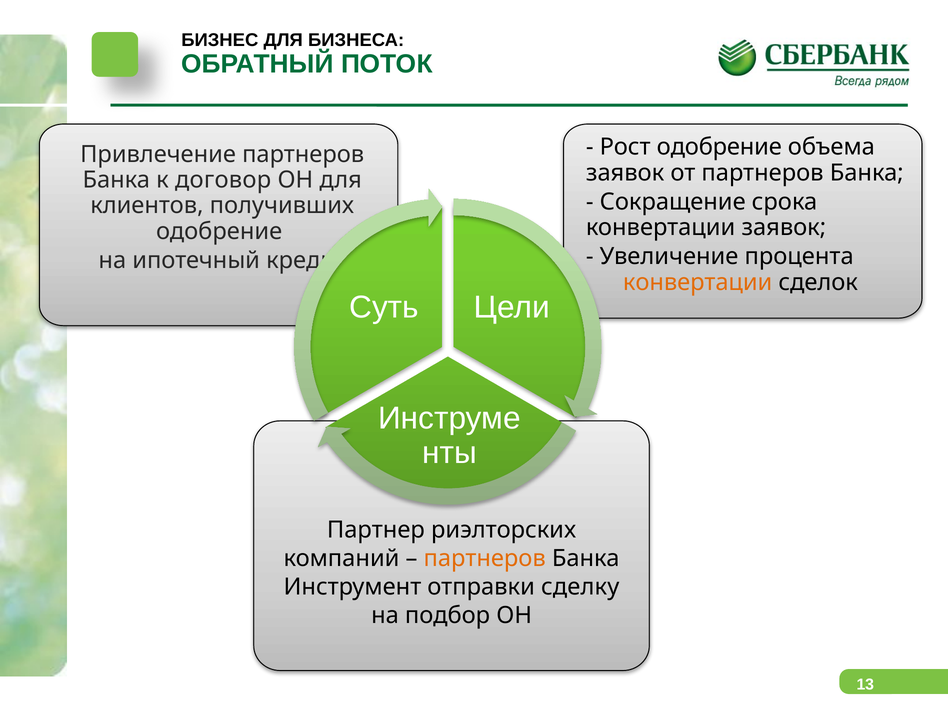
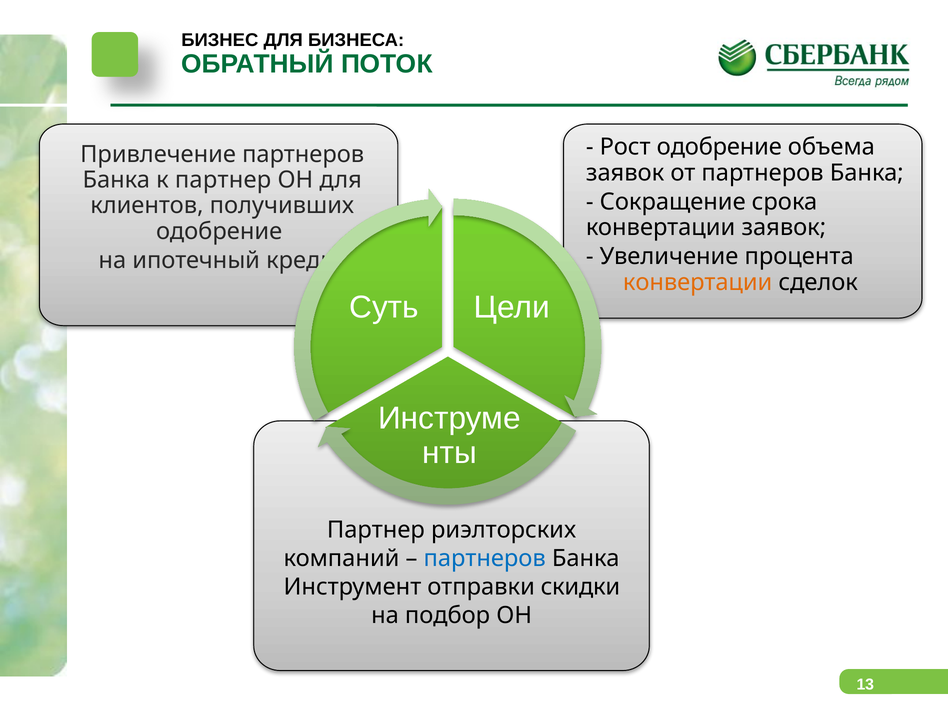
к договор: договор -> партнер
партнеров at (485, 558) colour: orange -> blue
сделку: сделку -> скидки
